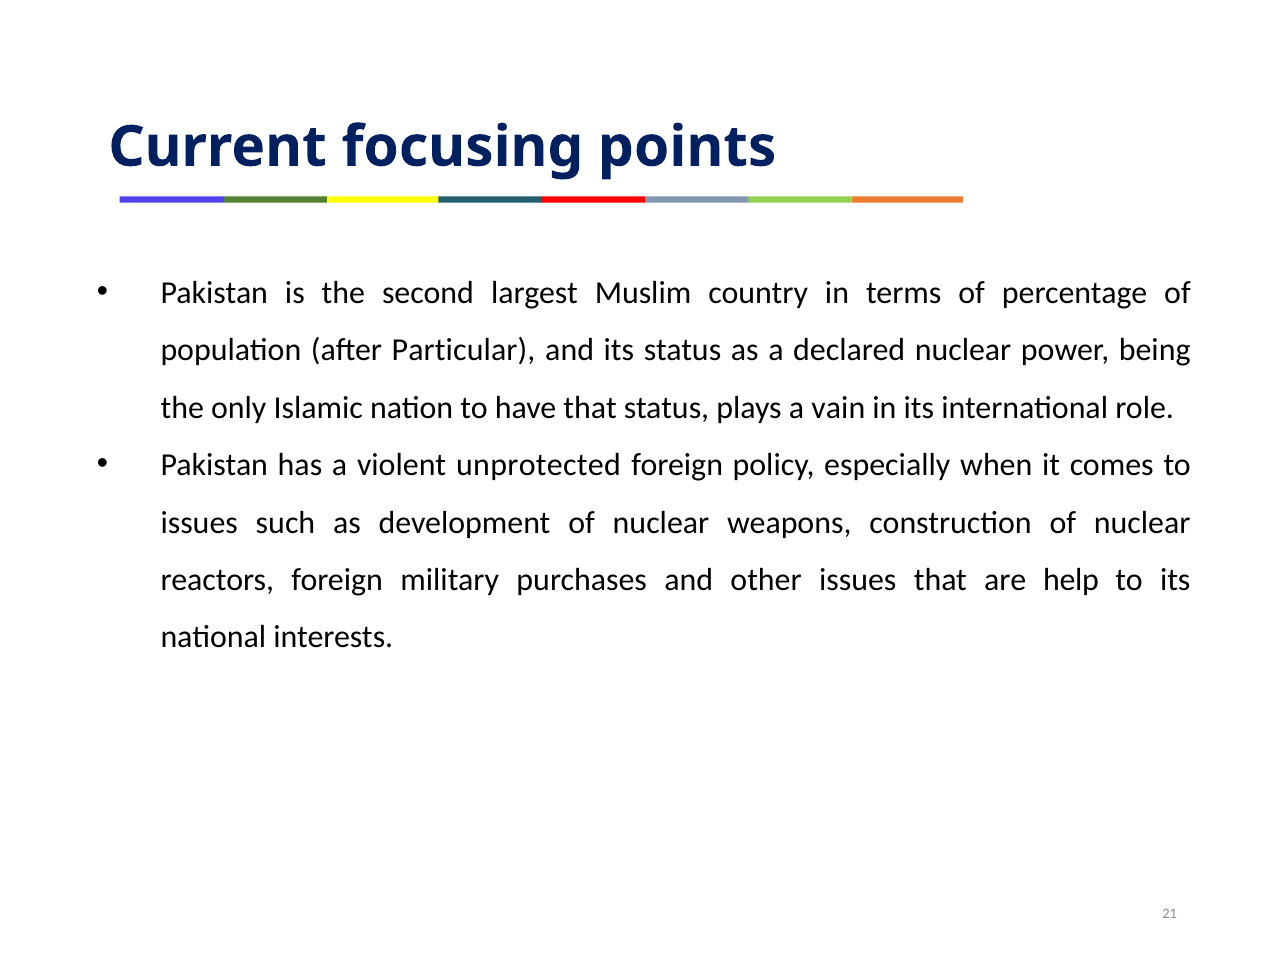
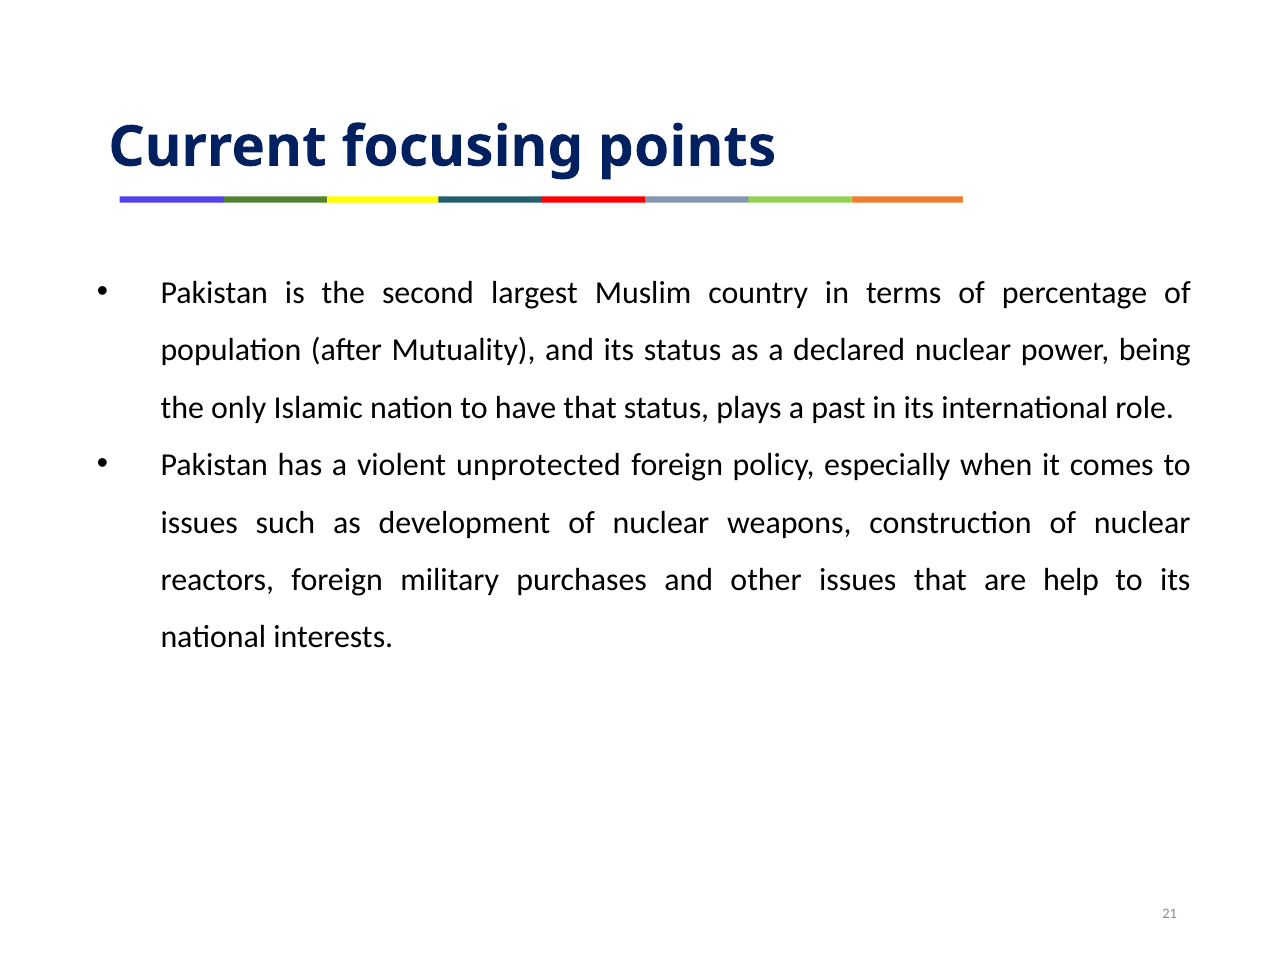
Particular: Particular -> Mutuality
vain: vain -> past
